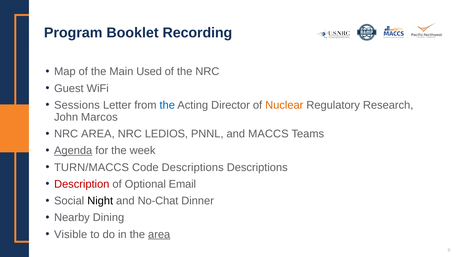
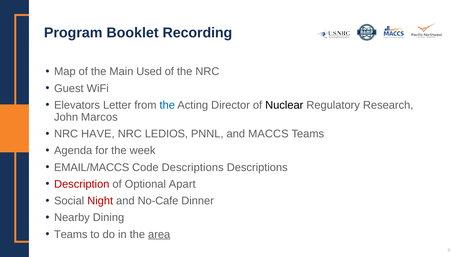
Sessions: Sessions -> Elevators
Nuclear colour: orange -> black
NRC AREA: AREA -> HAVE
Agenda underline: present -> none
TURN/MACCS: TURN/MACCS -> EMAIL/MACCS
Email: Email -> Apart
Night colour: black -> red
No-Chat: No-Chat -> No-Cafe
Visible at (71, 234): Visible -> Teams
